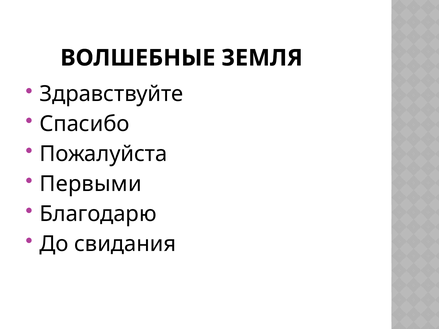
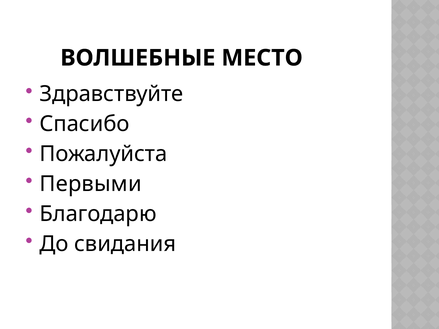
ЗЕМЛЯ: ЗЕМЛЯ -> МЕСТО
